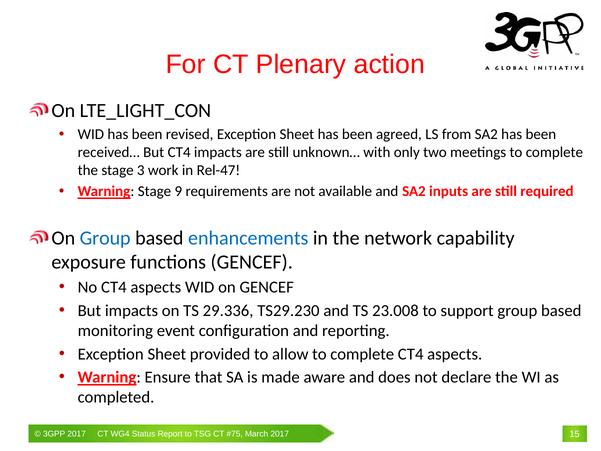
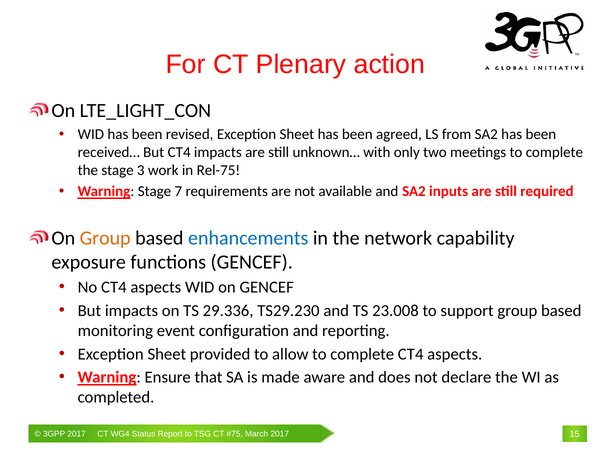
Rel-47: Rel-47 -> Rel-75
9: 9 -> 7
Group at (105, 238) colour: blue -> orange
